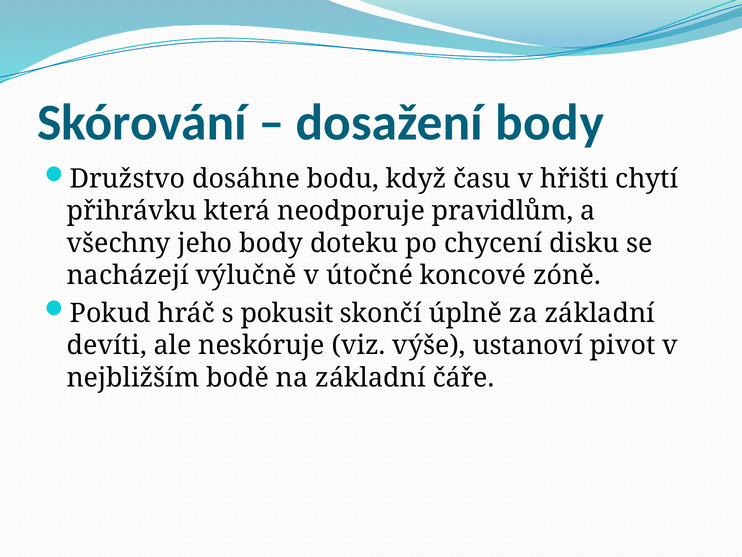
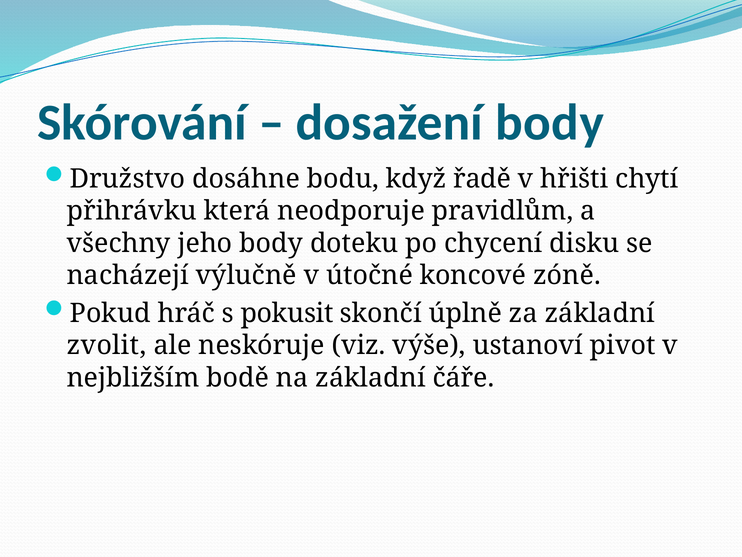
času: času -> řadě
devíti: devíti -> zvolit
